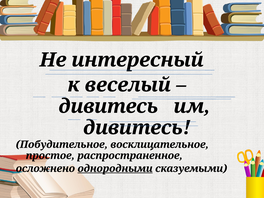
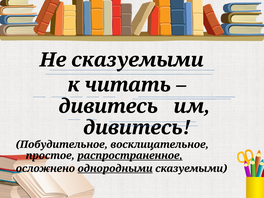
Не интересный: интересный -> сказуемыми
веселый: веселый -> читать
распространенное underline: none -> present
